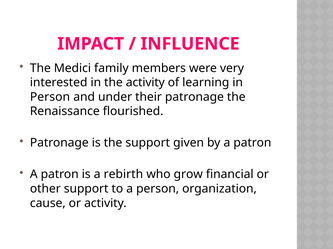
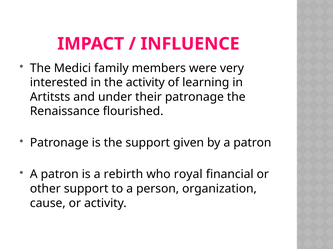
Person at (50, 97): Person -> Artitsts
grow: grow -> royal
